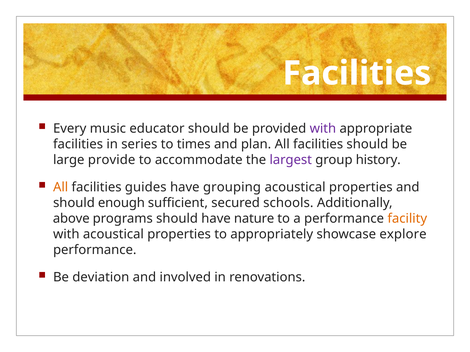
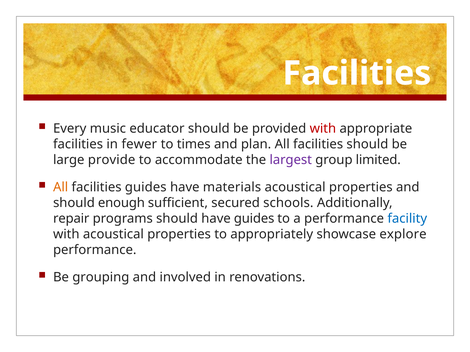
with at (323, 129) colour: purple -> red
series: series -> fewer
history: history -> limited
grouping: grouping -> materials
above: above -> repair
have nature: nature -> guides
facility colour: orange -> blue
deviation: deviation -> grouping
